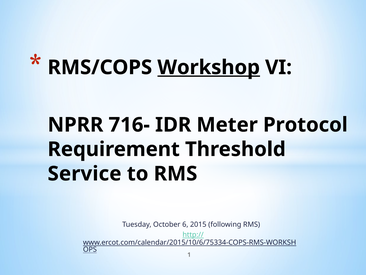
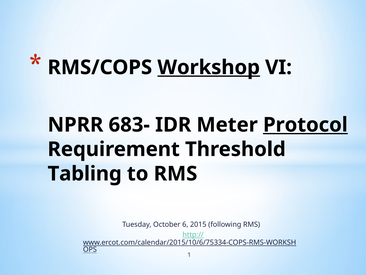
716-: 716- -> 683-
Protocol underline: none -> present
Service: Service -> Tabling
